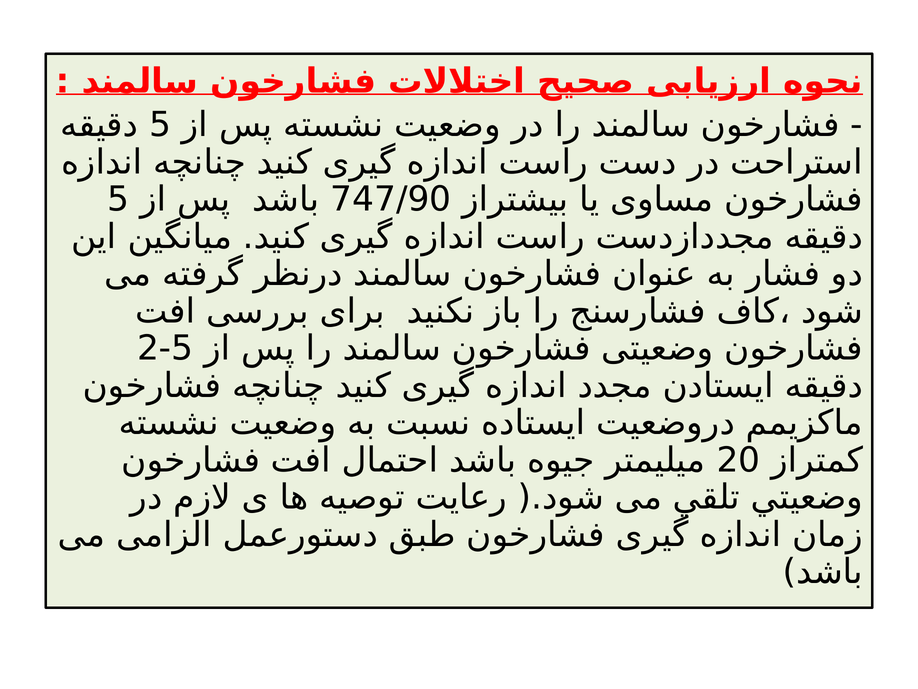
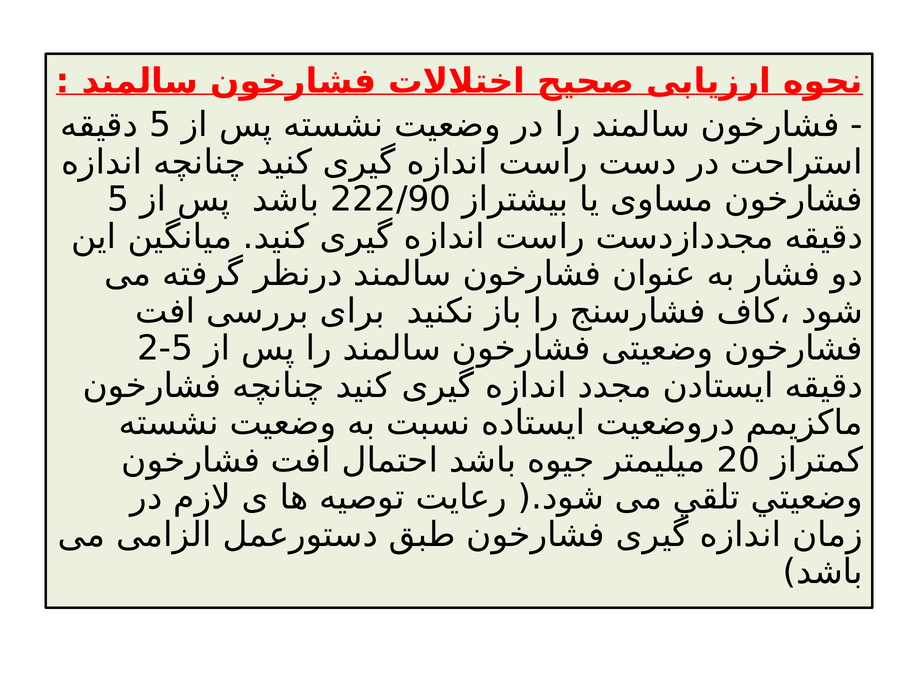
747/90: 747/90 -> 222/90
